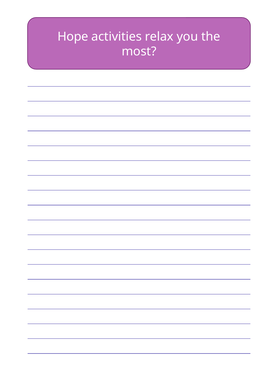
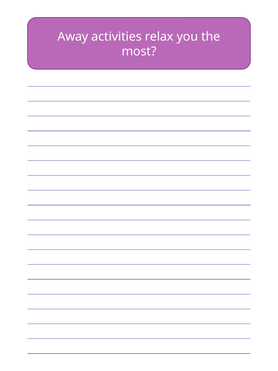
Hope: Hope -> Away
